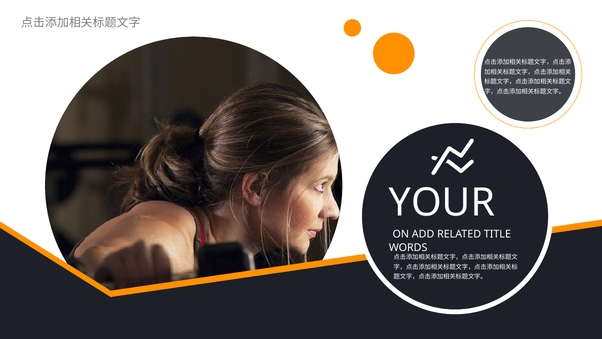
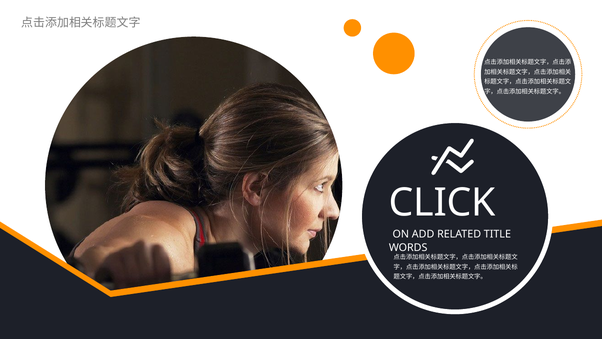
YOUR: YOUR -> CLICK
